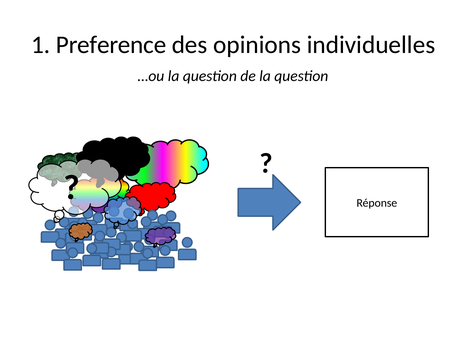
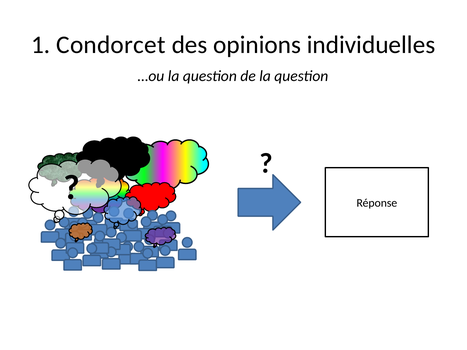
Preference: Preference -> Condorcet
